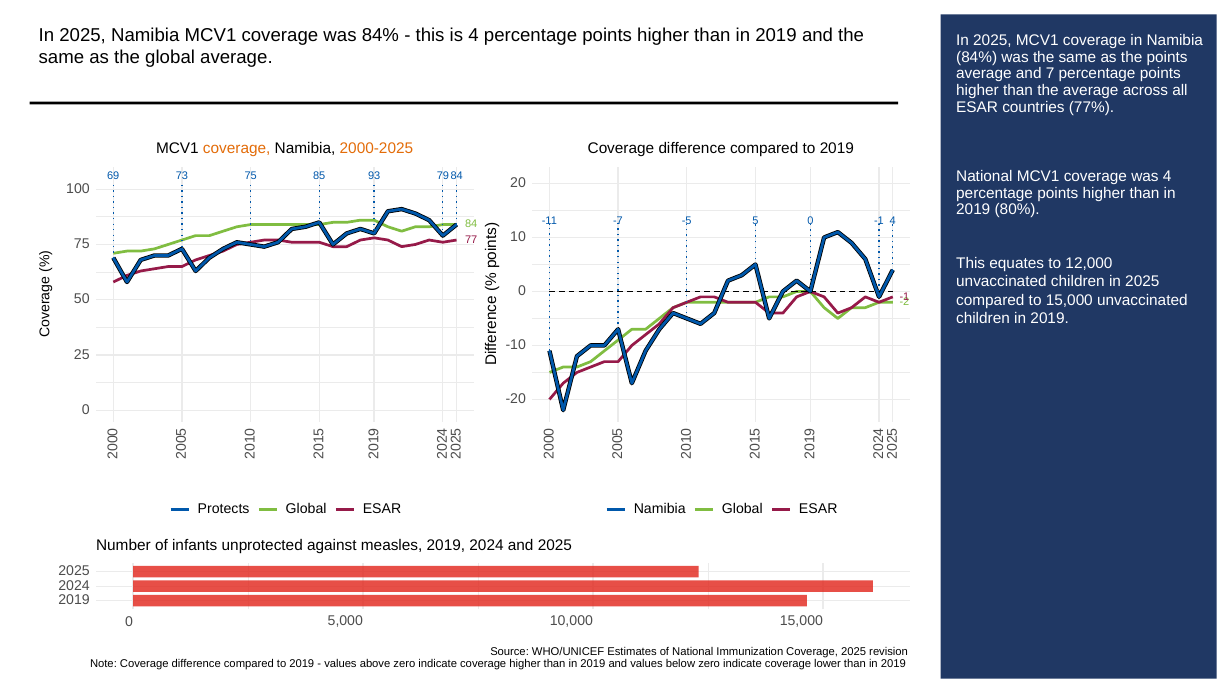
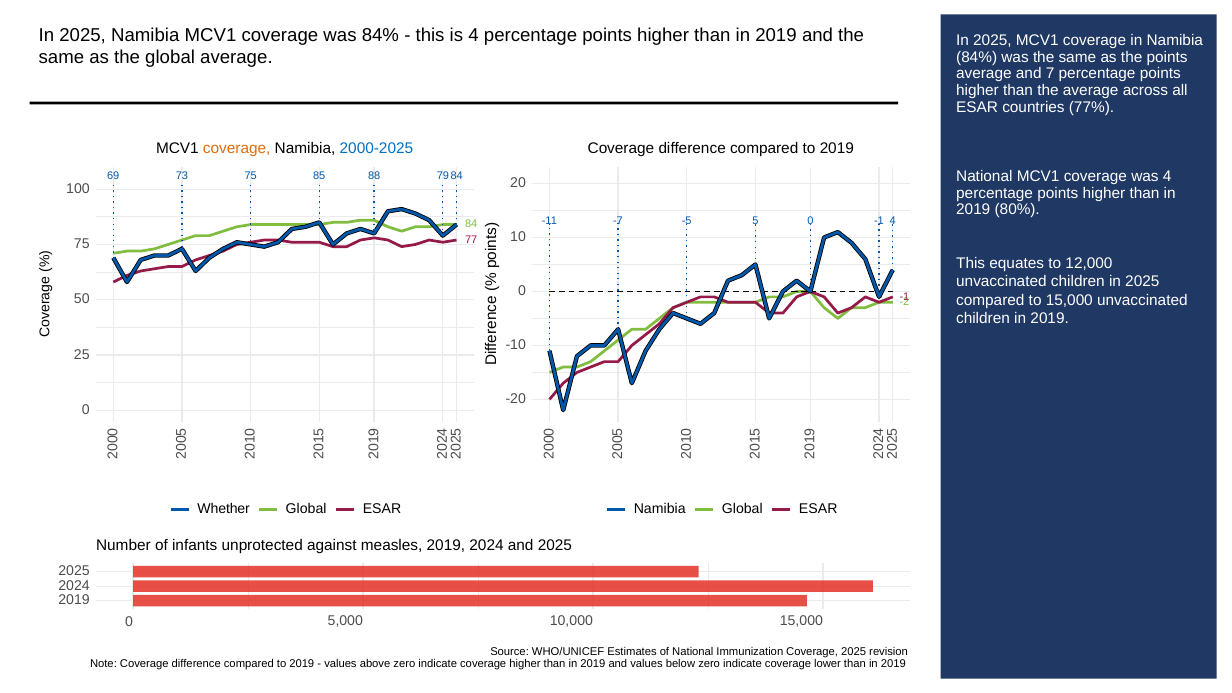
2000-2025 colour: orange -> blue
93: 93 -> 88
Protects: Protects -> Whether
